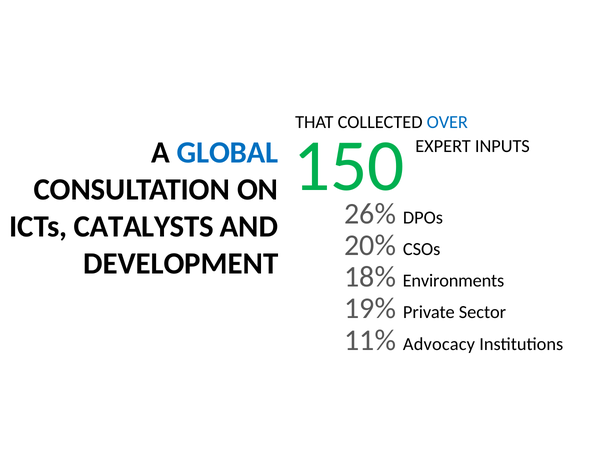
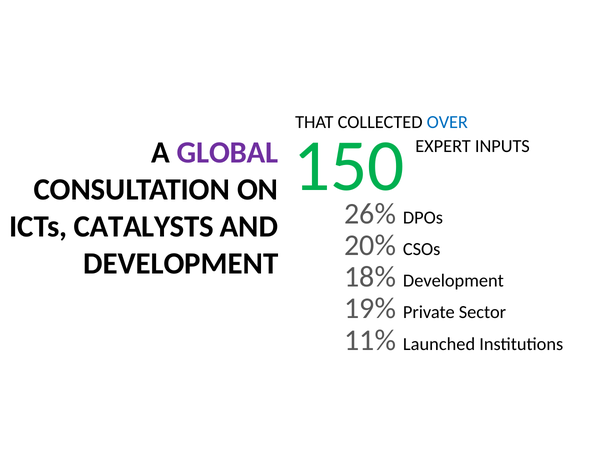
GLOBAL colour: blue -> purple
18% Environments: Environments -> Development
Advocacy: Advocacy -> Launched
